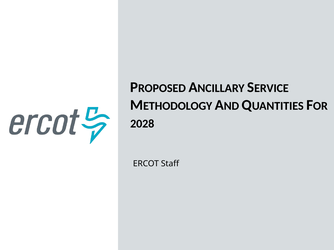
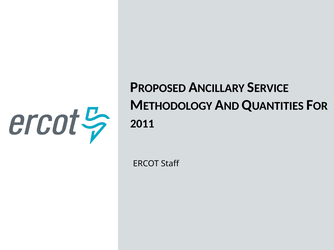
2028: 2028 -> 2011
